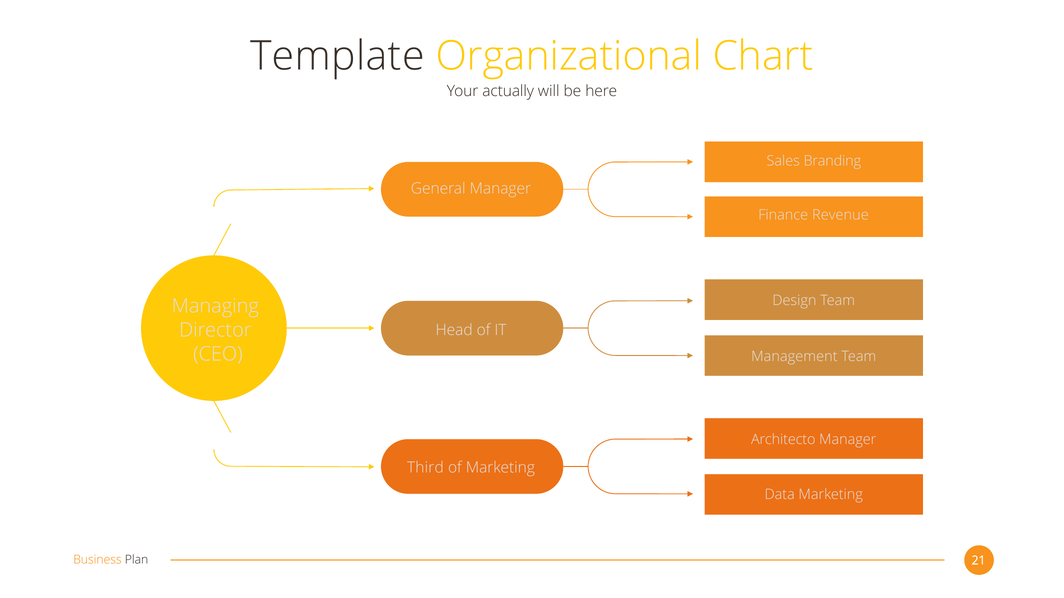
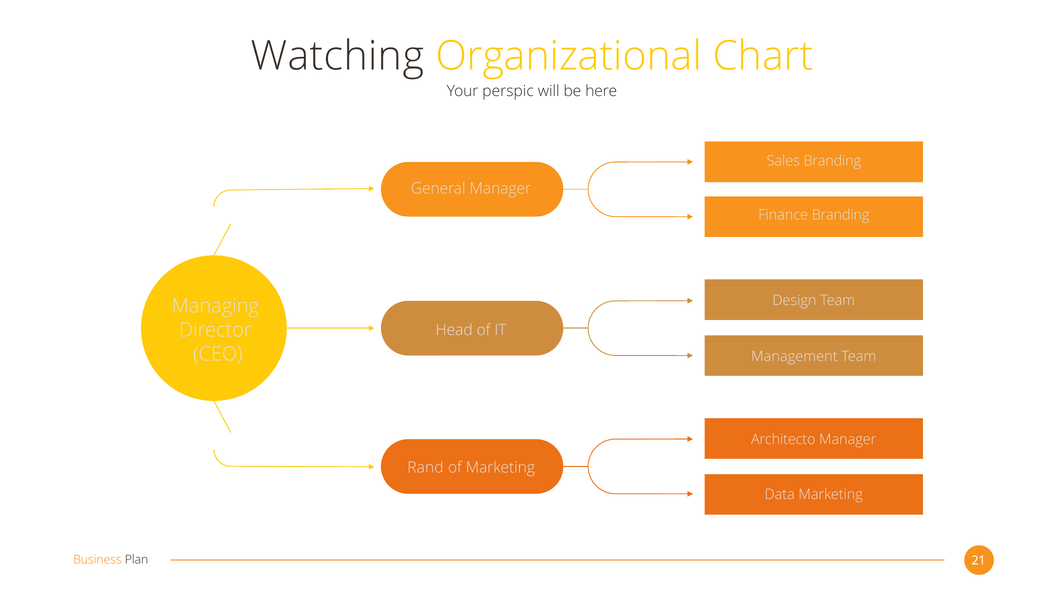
Template: Template -> Watching
actually: actually -> perspic
Finance Revenue: Revenue -> Branding
Third: Third -> Rand
